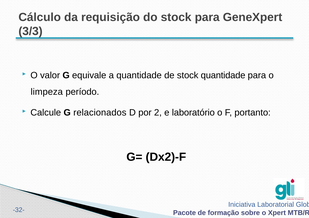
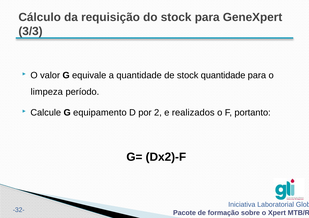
relacionados: relacionados -> equipamento
laboratório: laboratório -> realizados
